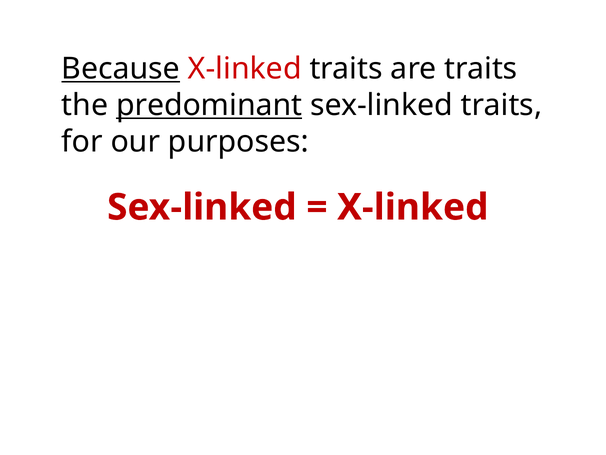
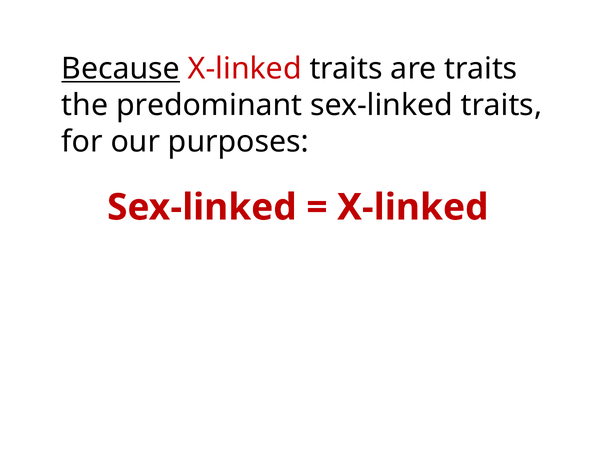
predominant underline: present -> none
